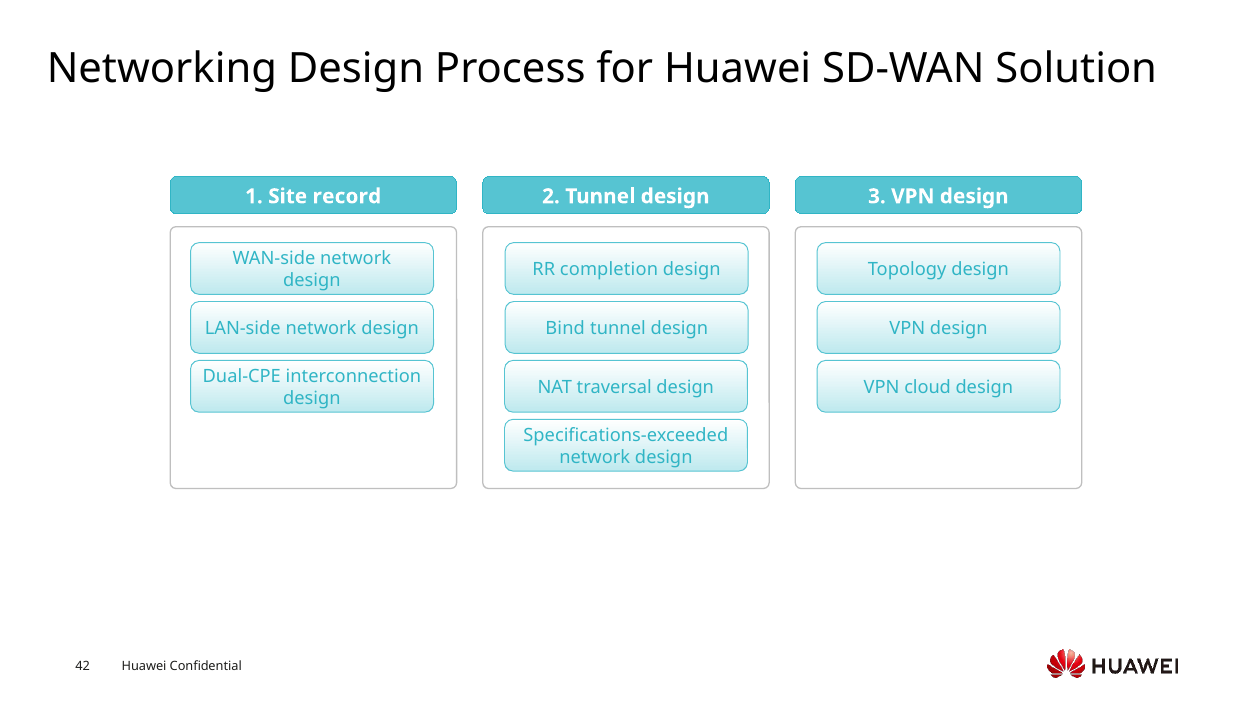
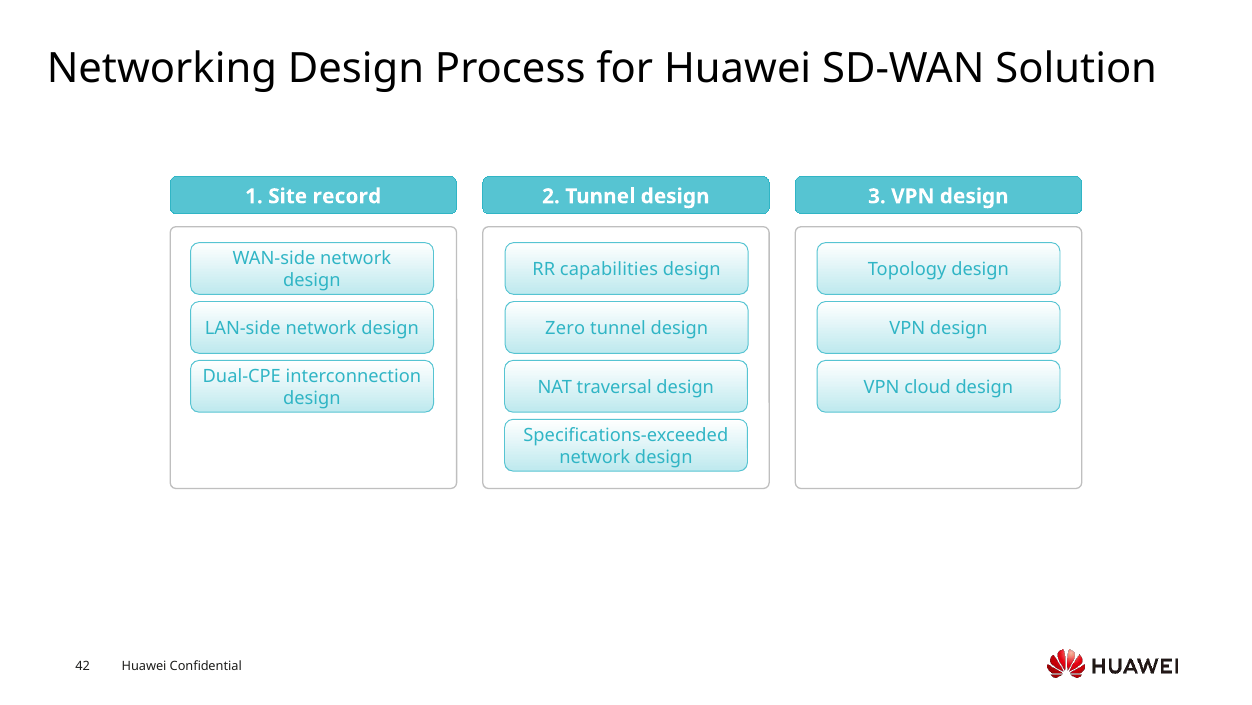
completion: completion -> capabilities
Bind: Bind -> Zero
